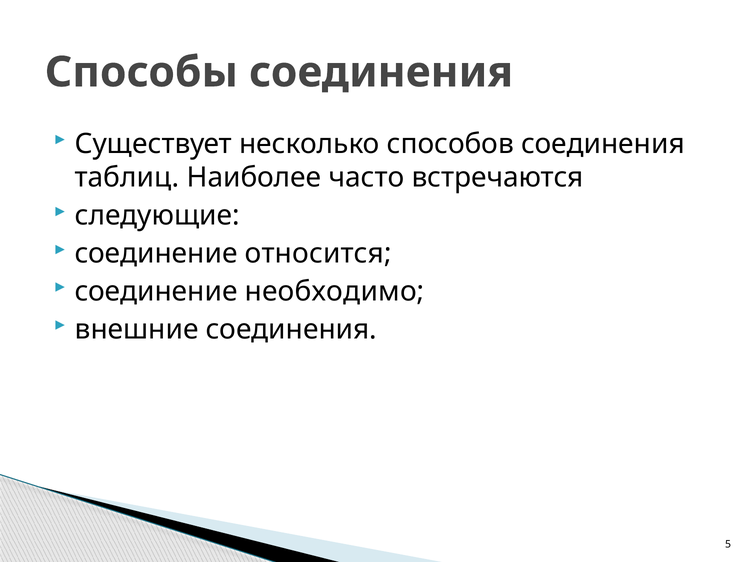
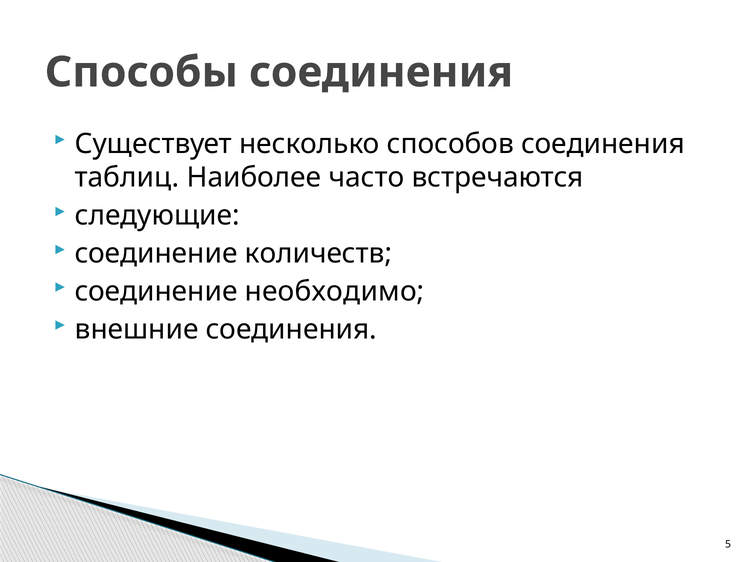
относится: относится -> количеств
